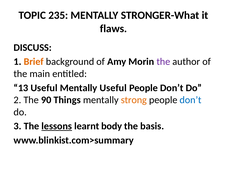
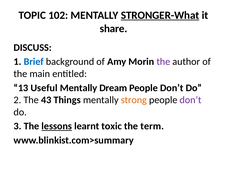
235: 235 -> 102
STRONGER-What underline: none -> present
flaws: flaws -> share
Brief colour: orange -> blue
Mentally Useful: Useful -> Dream
90: 90 -> 43
don’t at (191, 100) colour: blue -> purple
body: body -> toxic
basis: basis -> term
